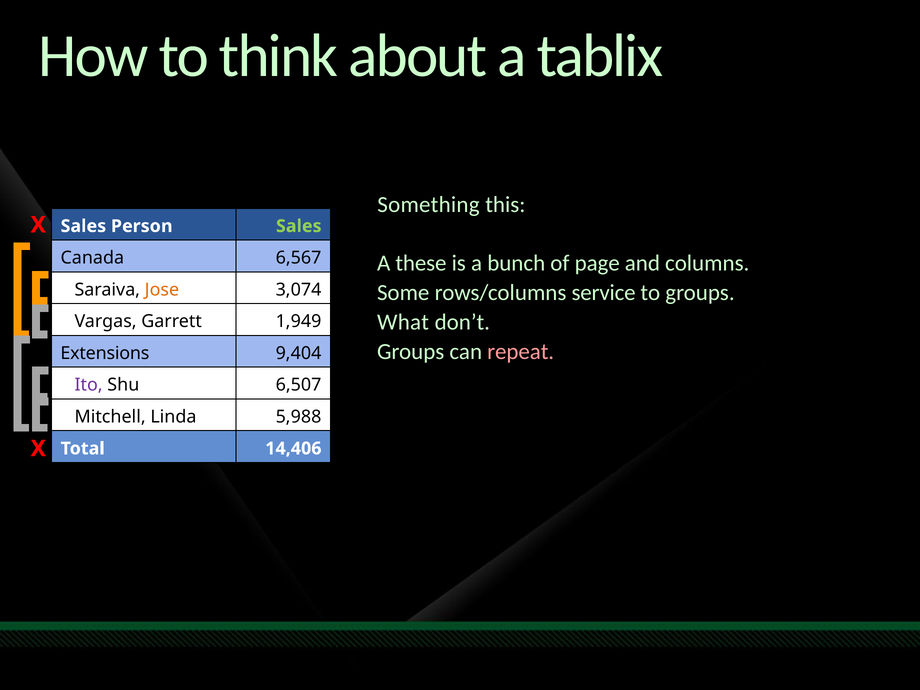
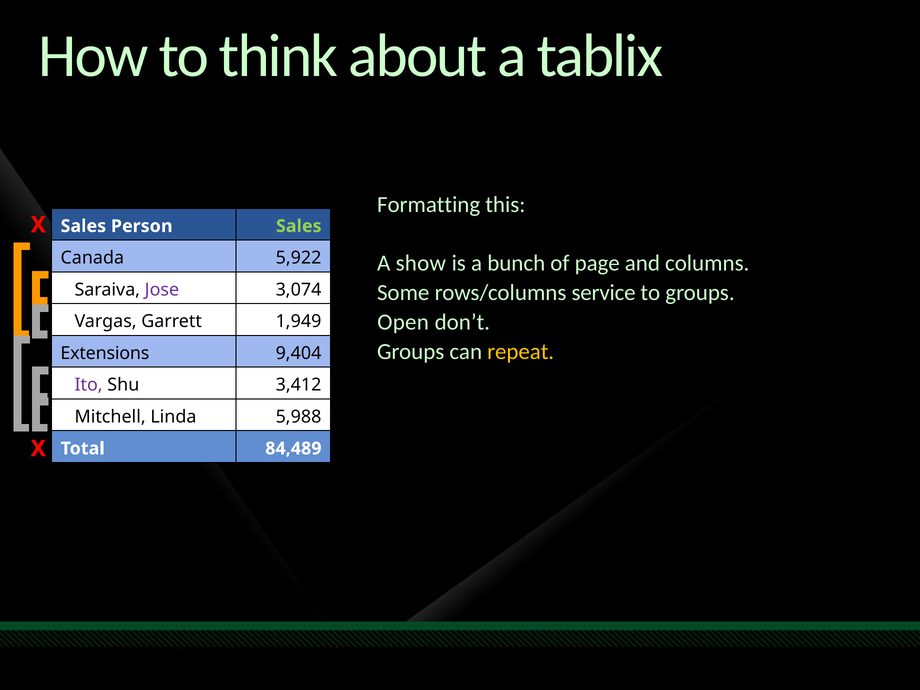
Something: Something -> Formatting
6,567: 6,567 -> 5,922
these: these -> show
Jose colour: orange -> purple
What: What -> Open
repeat colour: pink -> yellow
6,507: 6,507 -> 3,412
14,406: 14,406 -> 84,489
